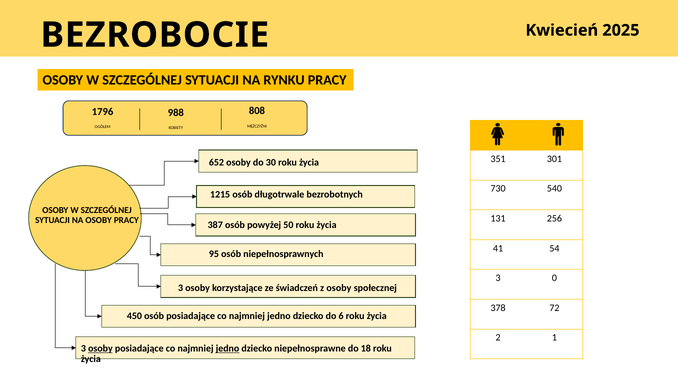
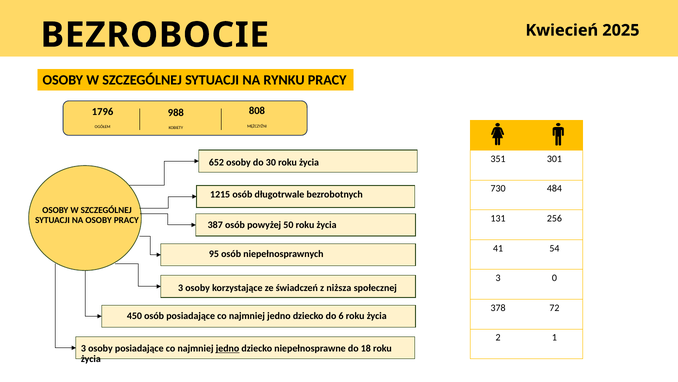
540: 540 -> 484
z osoby: osoby -> niższa
osoby at (100, 348) underline: present -> none
